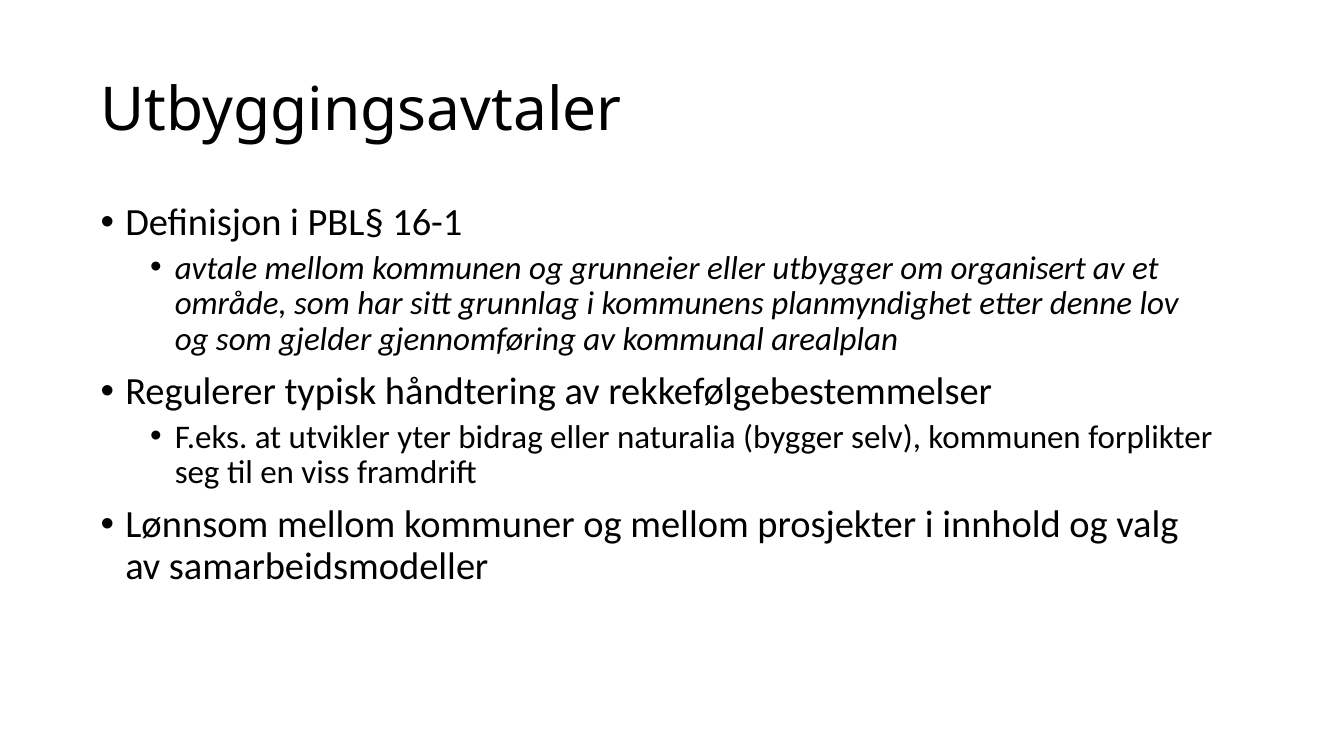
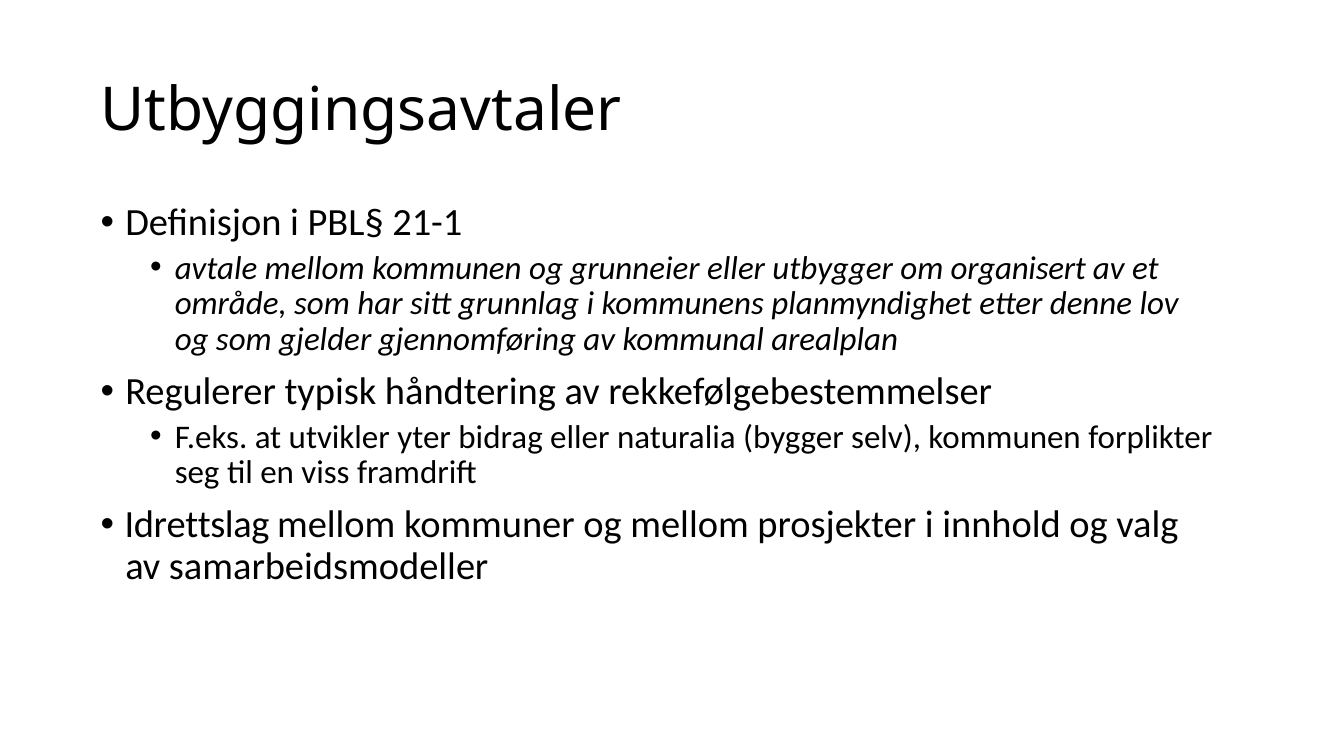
16-1: 16-1 -> 21-1
Lønnsom: Lønnsom -> Idrettslag
